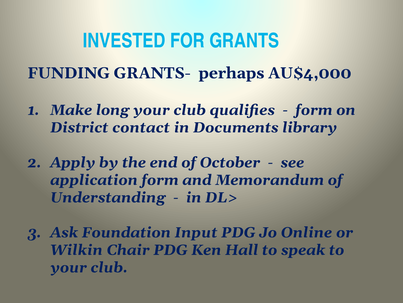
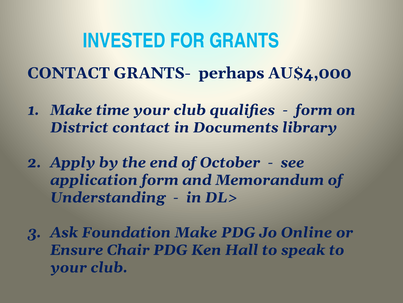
FUNDING at (69, 73): FUNDING -> CONTACT
long: long -> time
Foundation Input: Input -> Make
Wilkin: Wilkin -> Ensure
